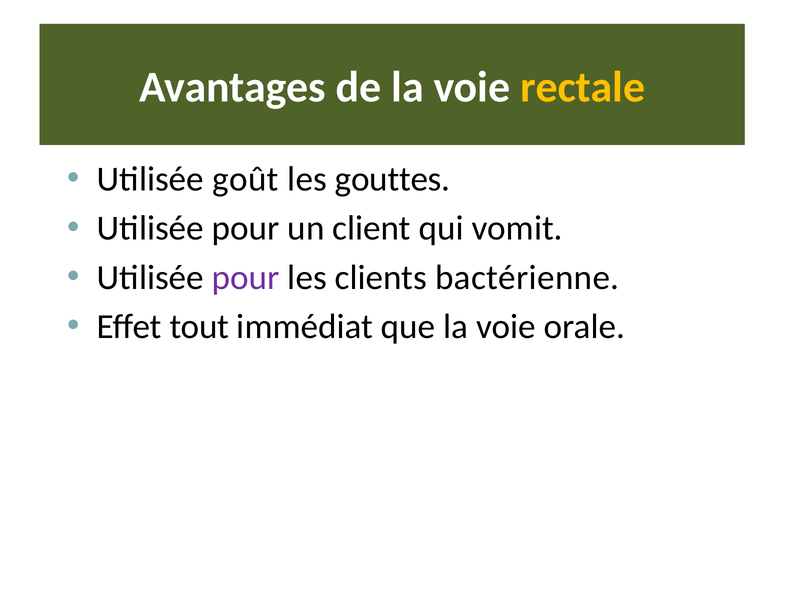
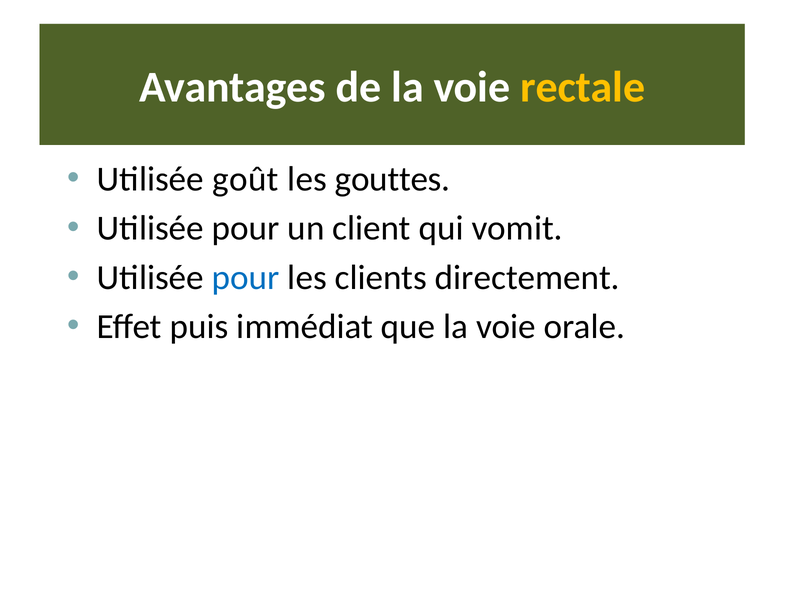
pour at (246, 278) colour: purple -> blue
bactérienne: bactérienne -> directement
tout: tout -> puis
